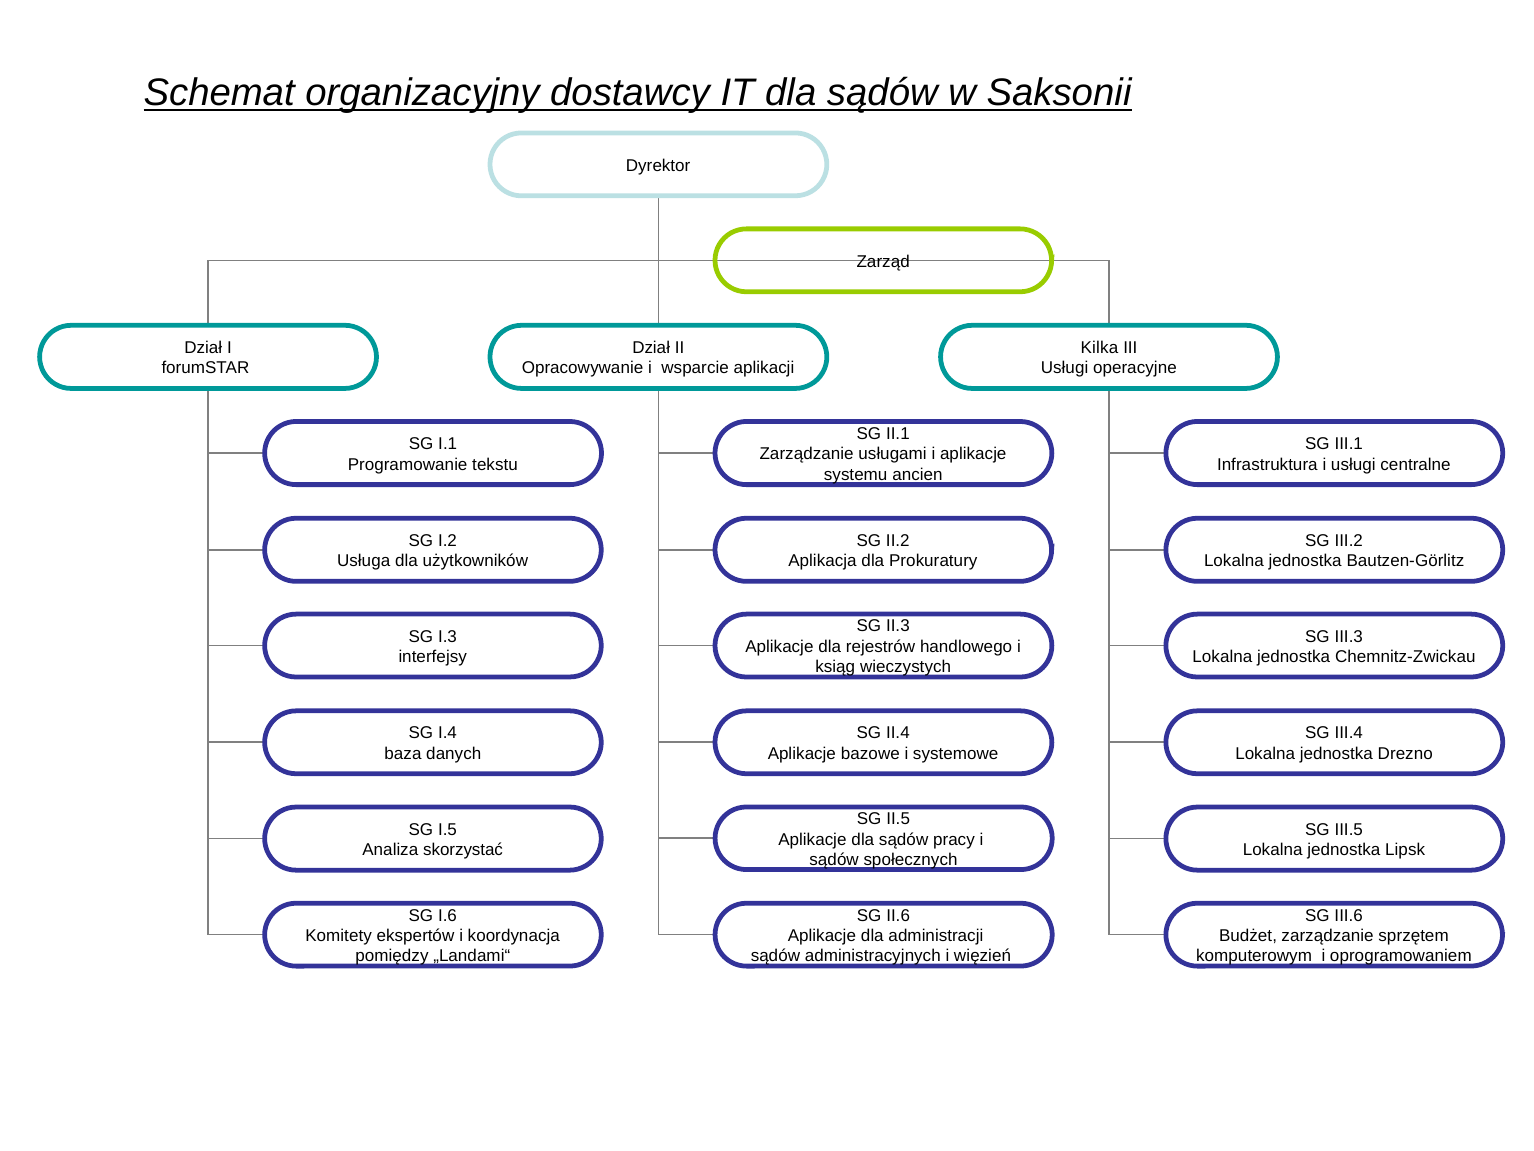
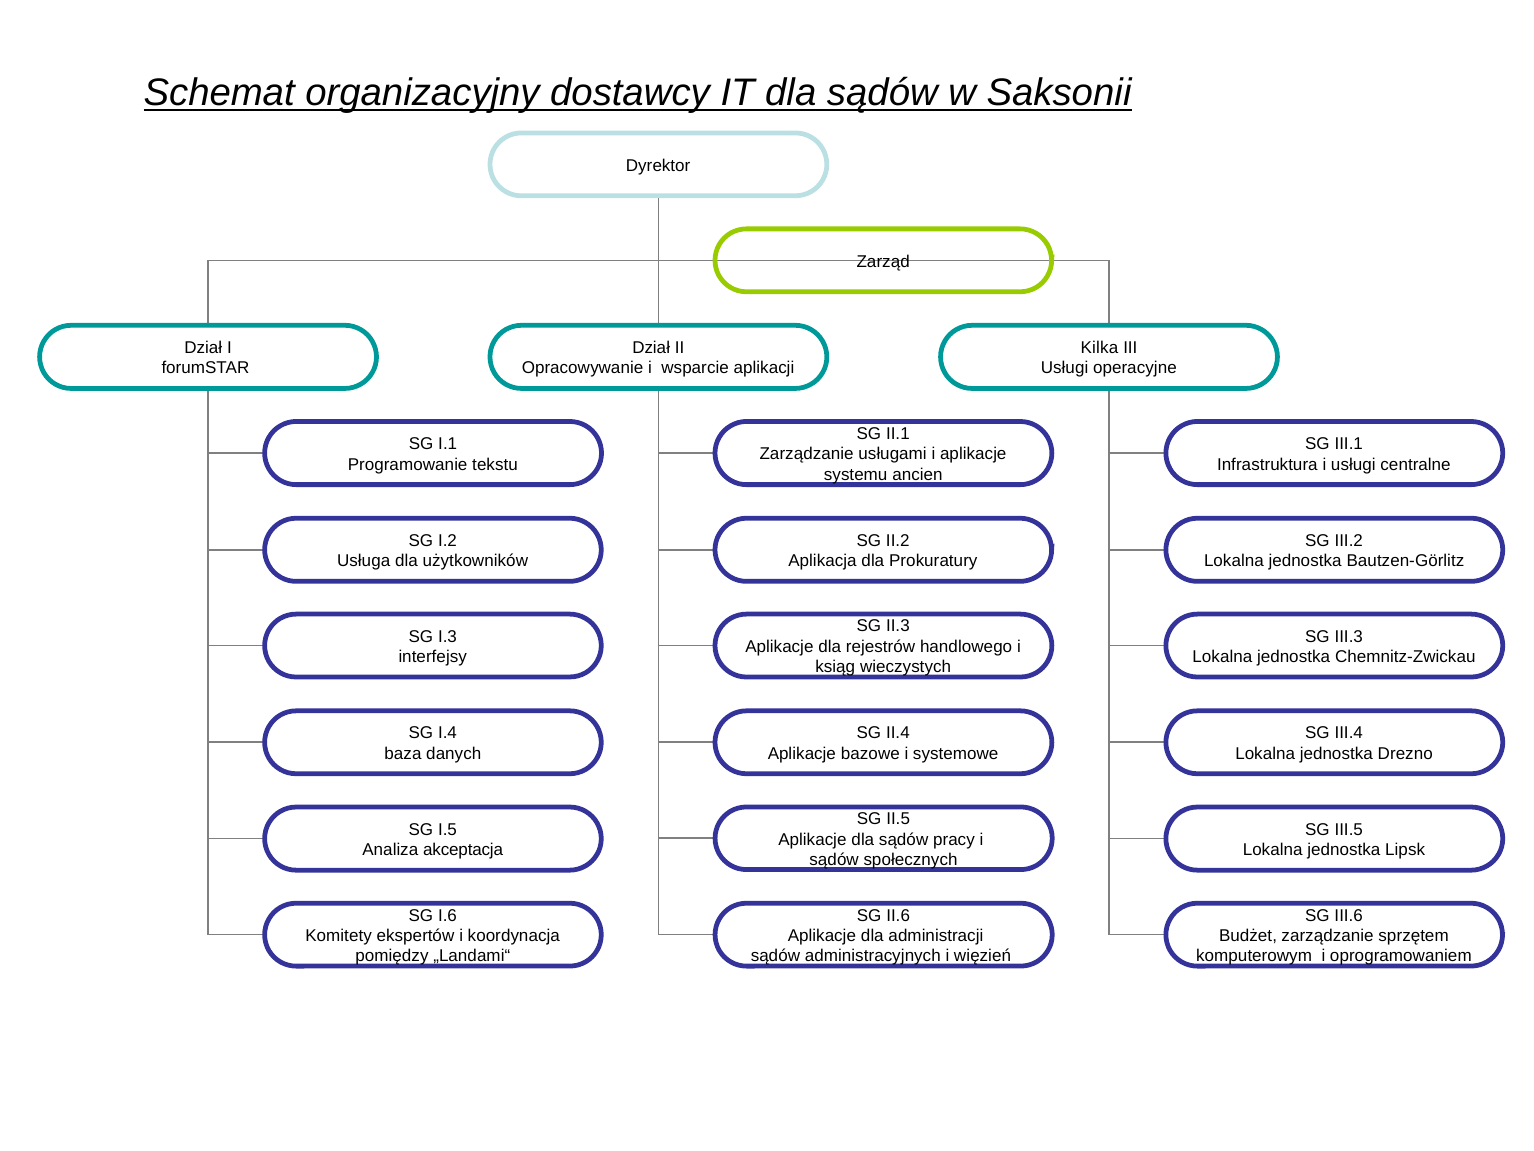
skorzystać: skorzystać -> akceptacja
